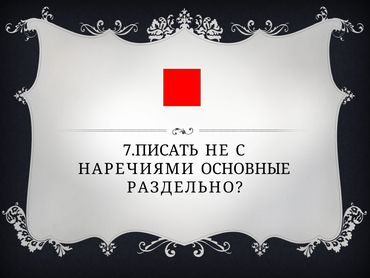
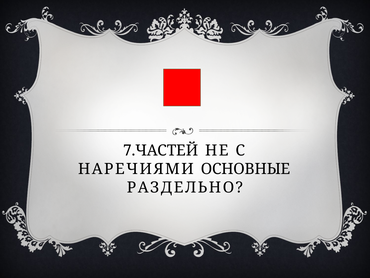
7.ПИСАТЬ: 7.ПИСАТЬ -> 7.ЧАСТЕЙ
